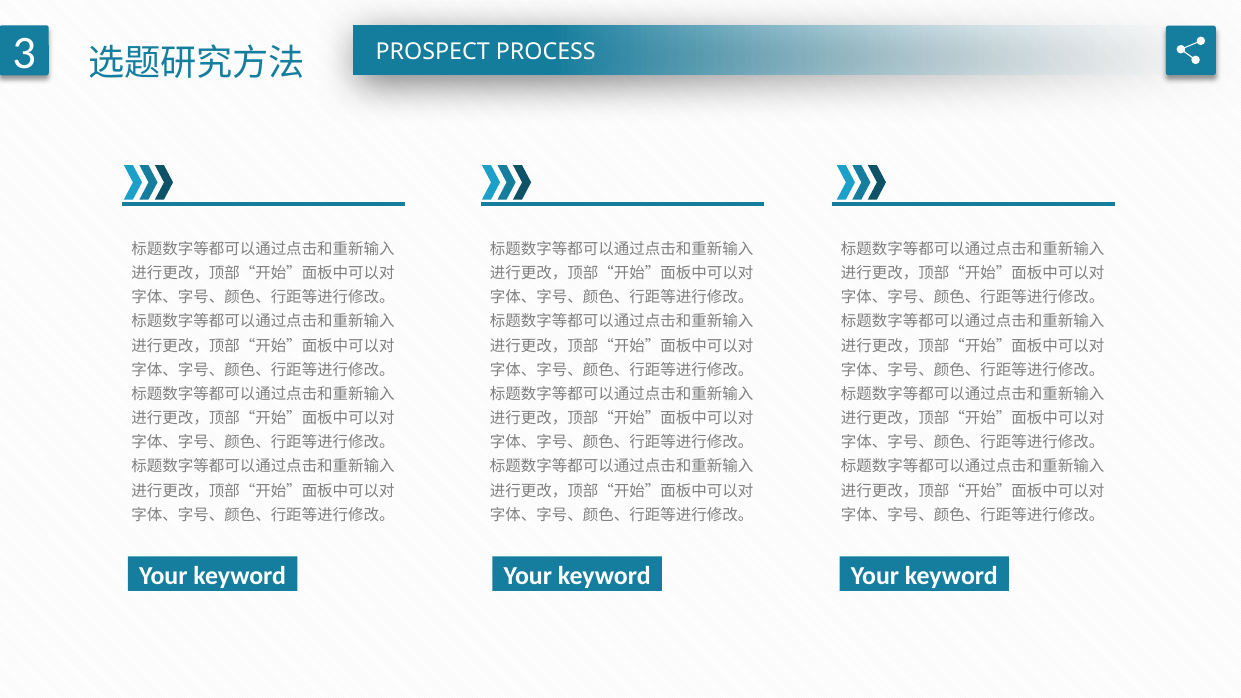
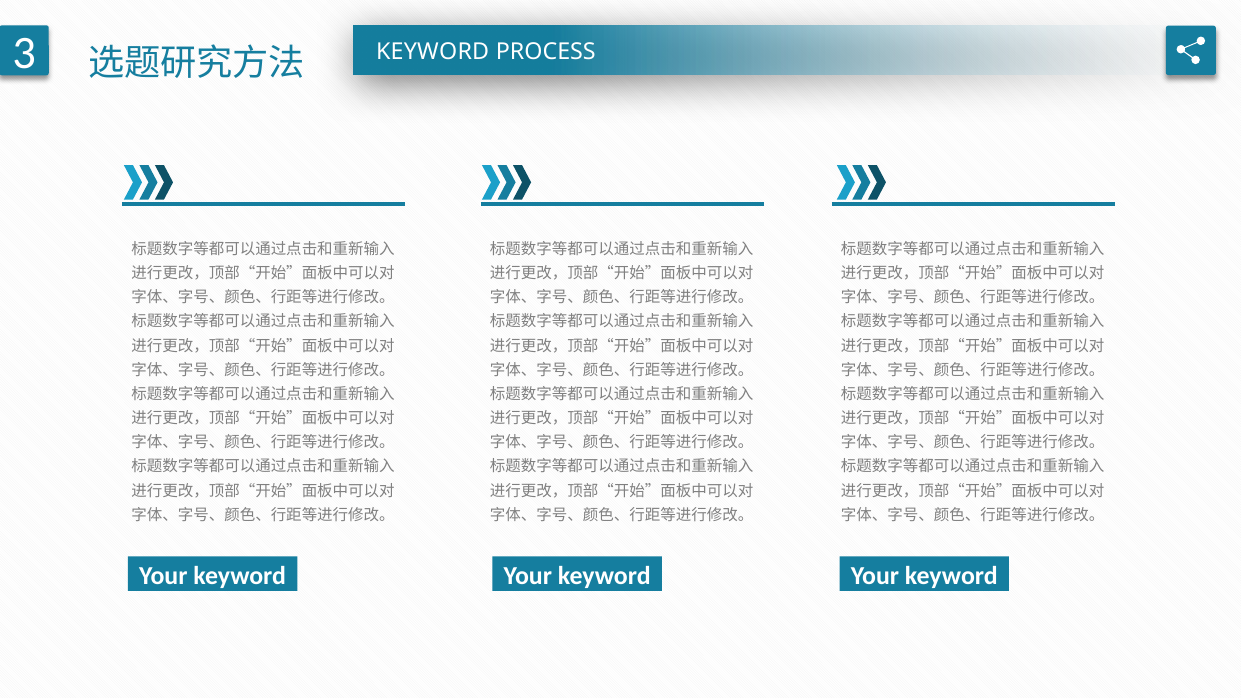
PROSPECT at (433, 52): PROSPECT -> KEYWORD
